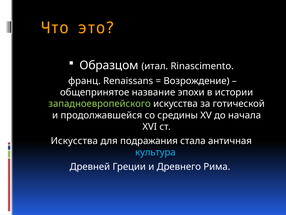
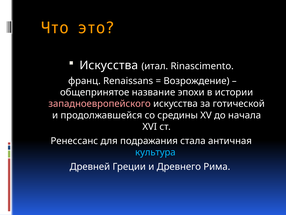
Образцом at (109, 65): Образцом -> Искусства
западноевропейского colour: light green -> pink
Искусства at (74, 141): Искусства -> Ренессанс
